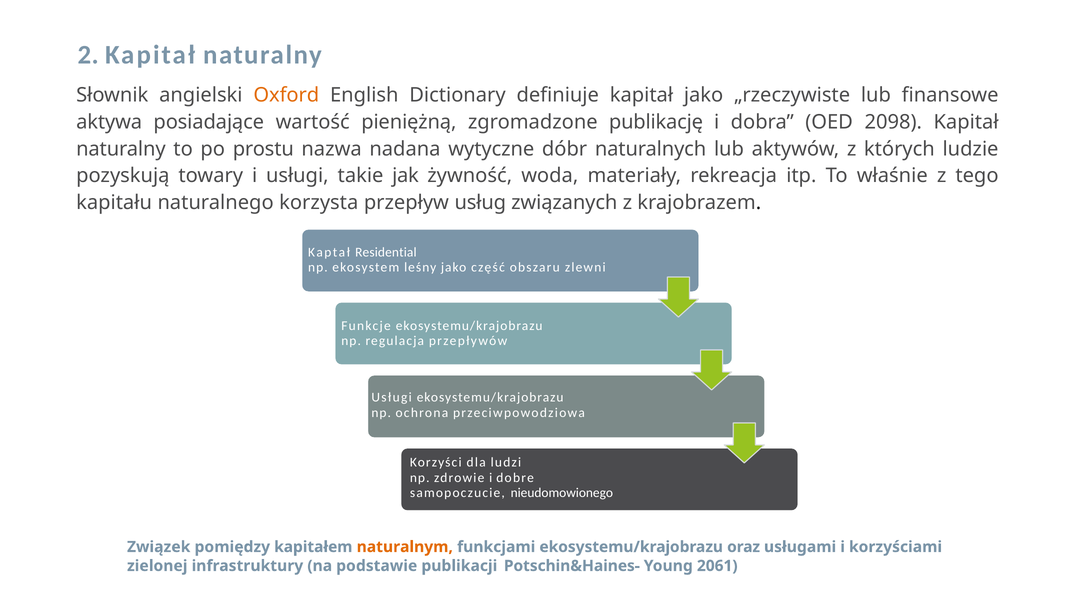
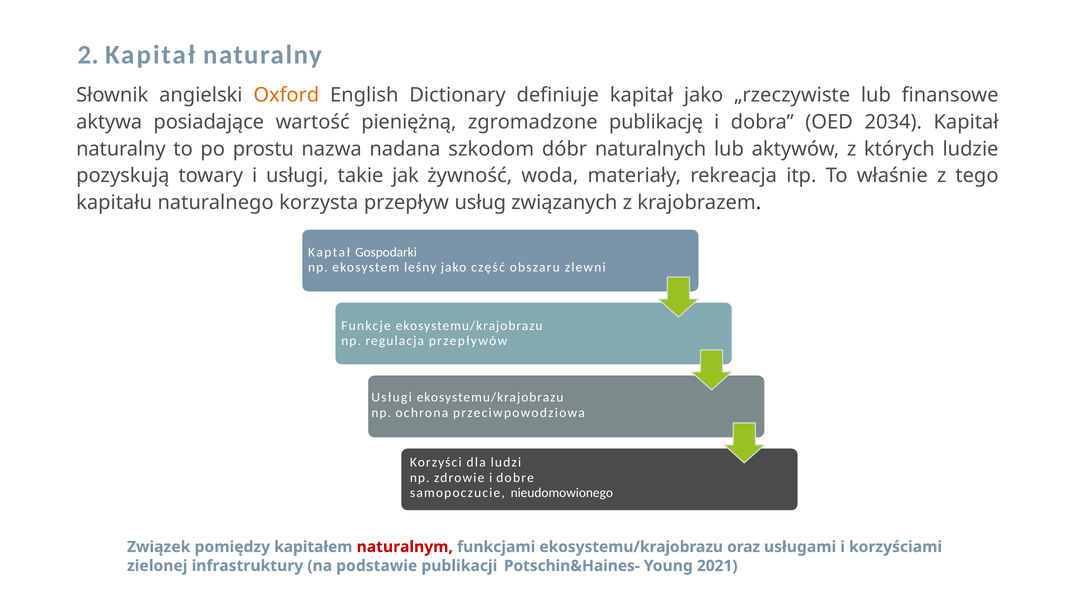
2098: 2098 -> 2034
wytyczne: wytyczne -> szkodom
Residential: Residential -> Gospodarki
naturalnym colour: orange -> red
2061: 2061 -> 2021
